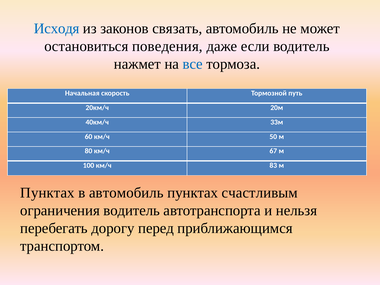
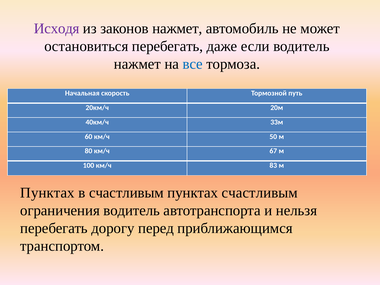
Исходя colour: blue -> purple
законов связать: связать -> нажмет
остановиться поведения: поведения -> перебегать
в автомобиль: автомобиль -> счастливым
